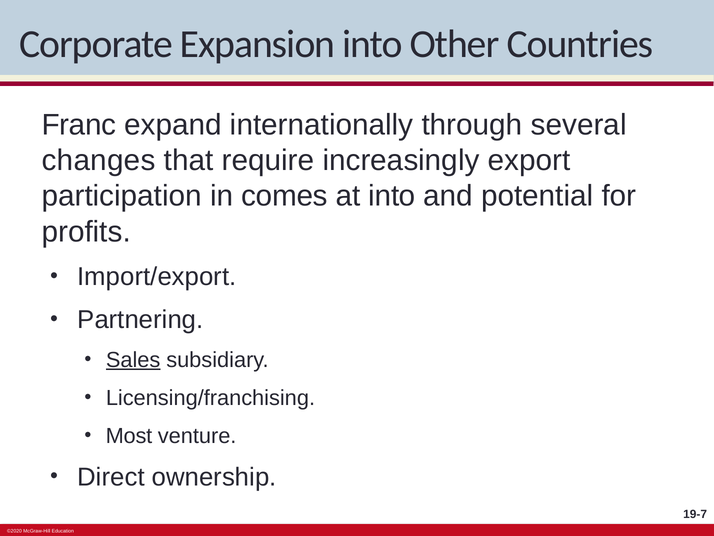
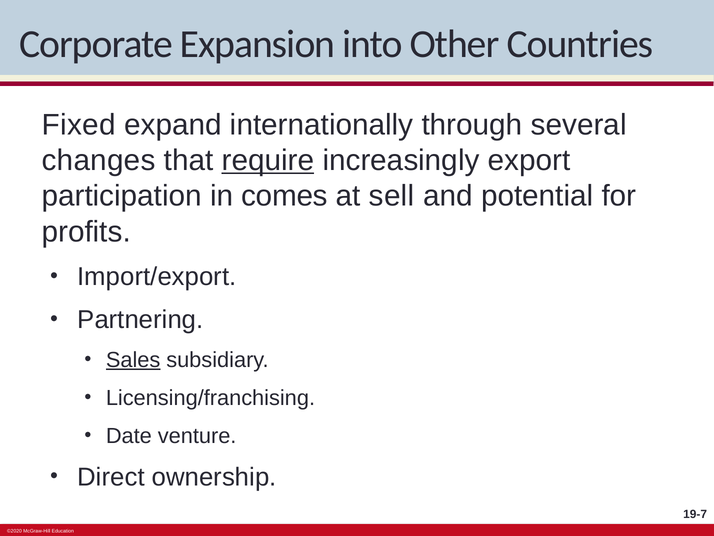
Franc: Franc -> Fixed
require underline: none -> present
at into: into -> sell
Most: Most -> Date
